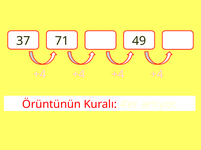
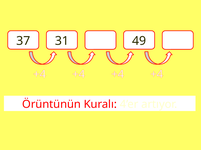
71: 71 -> 31
